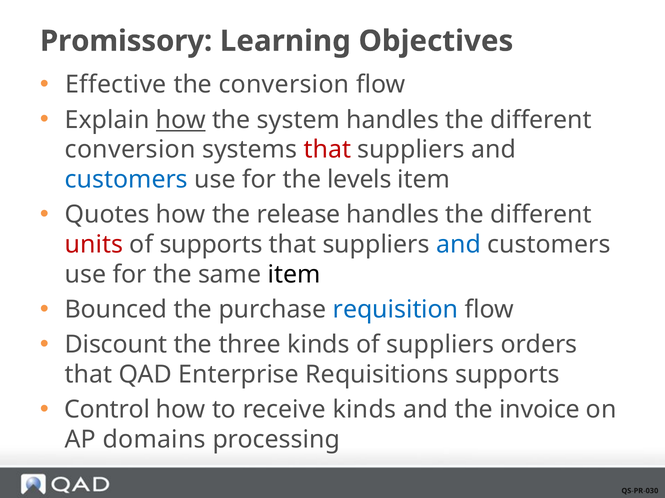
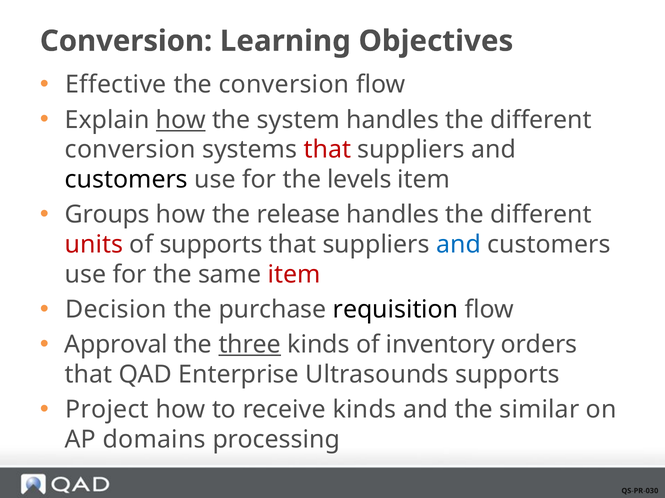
Promissory at (126, 41): Promissory -> Conversion
customers at (126, 180) colour: blue -> black
Quotes: Quotes -> Groups
item at (294, 275) colour: black -> red
Bounced: Bounced -> Decision
requisition colour: blue -> black
Discount: Discount -> Approval
three underline: none -> present
of suppliers: suppliers -> inventory
Requisitions: Requisitions -> Ultrasounds
Control: Control -> Project
invoice: invoice -> similar
